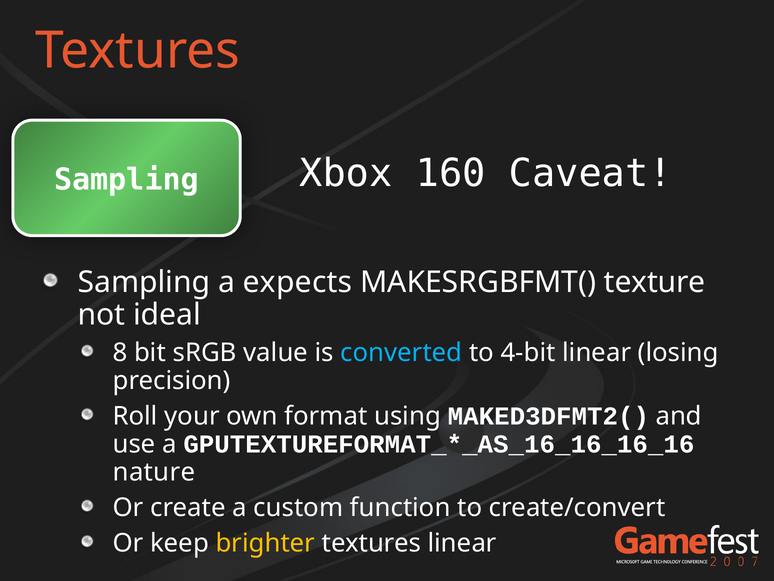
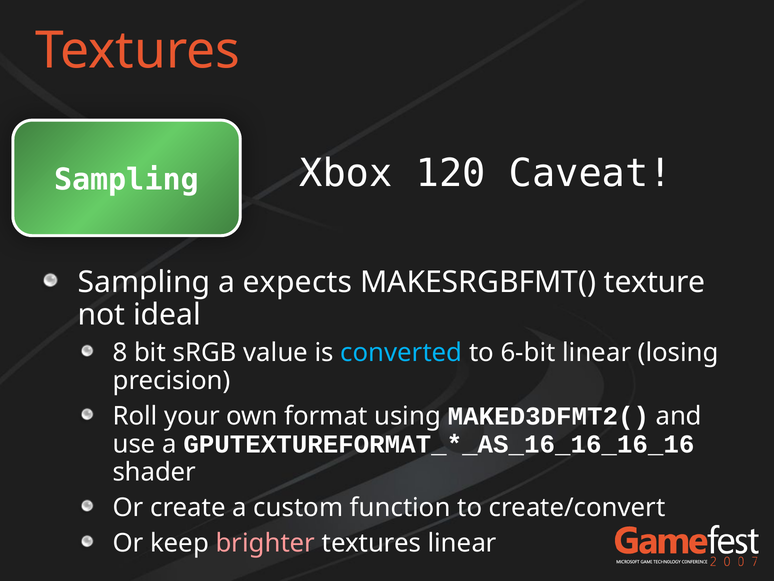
160: 160 -> 120
4-bit: 4-bit -> 6-bit
nature: nature -> shader
brighter colour: yellow -> pink
